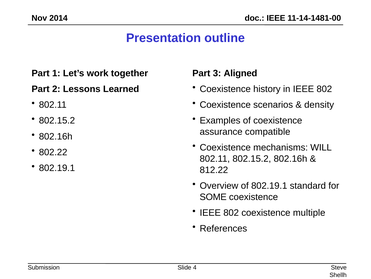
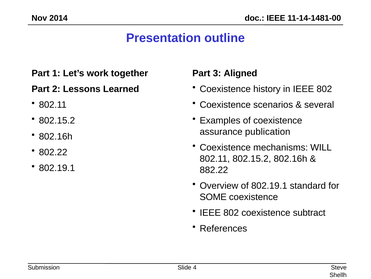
density: density -> several
compatible: compatible -> publication
812.22: 812.22 -> 882.22
multiple: multiple -> subtract
